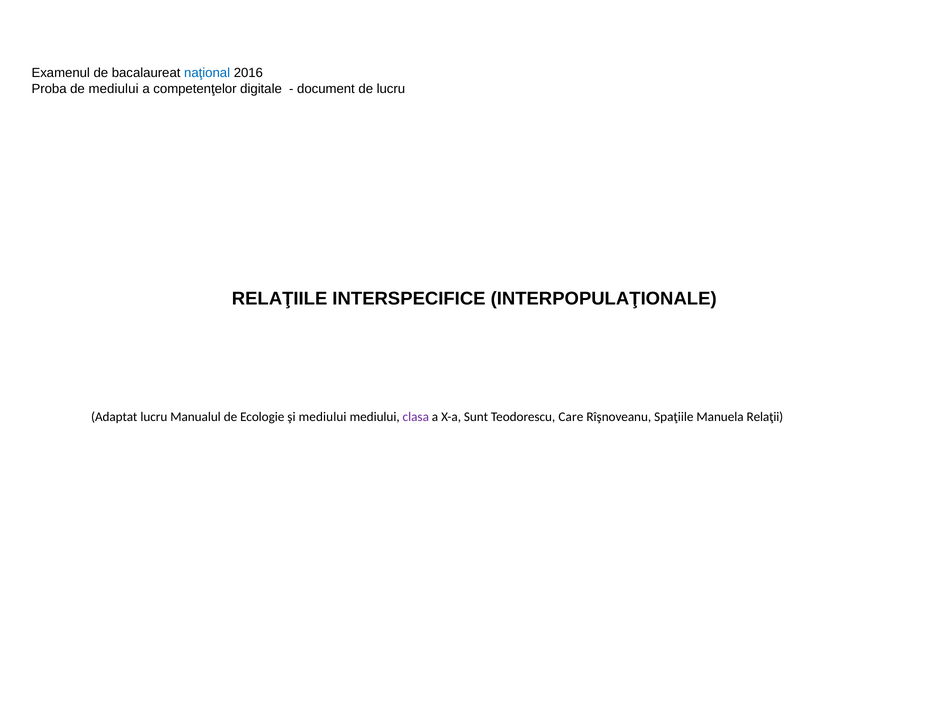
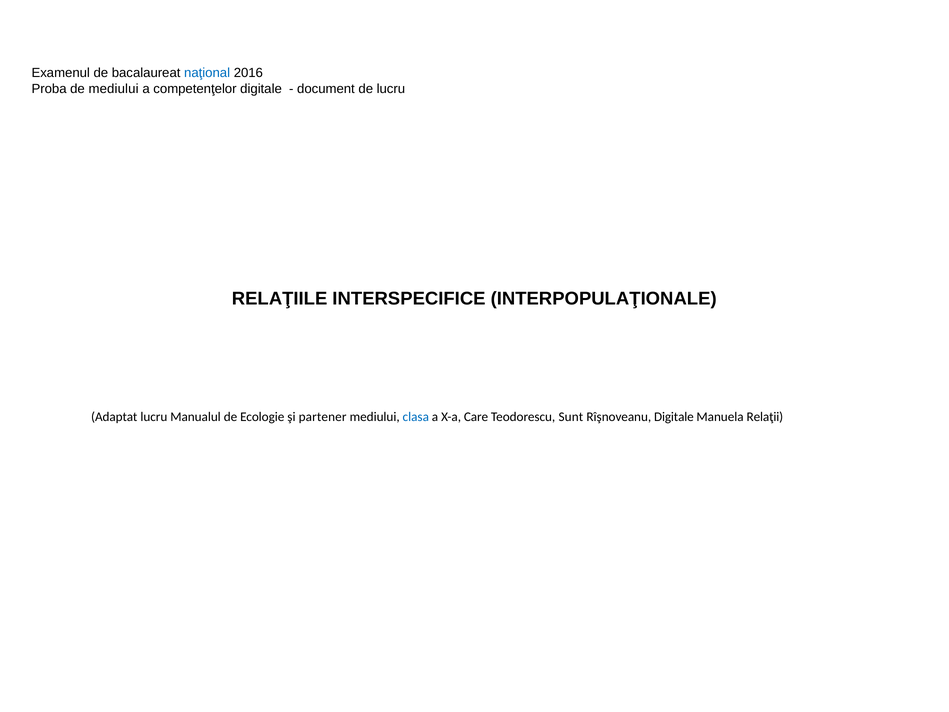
şi mediului: mediului -> partener
clasa colour: purple -> blue
Sunt: Sunt -> Care
Care: Care -> Sunt
Rîşnoveanu Spaţiile: Spaţiile -> Digitale
